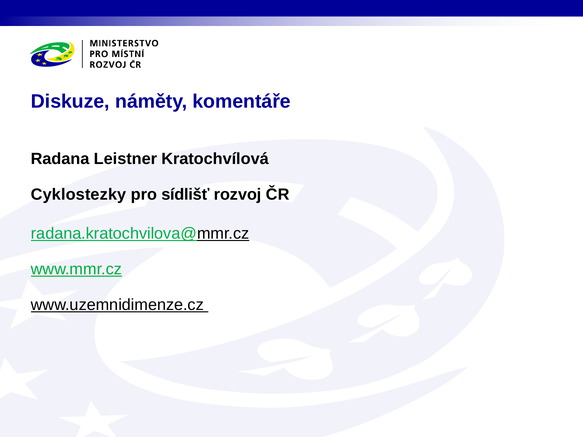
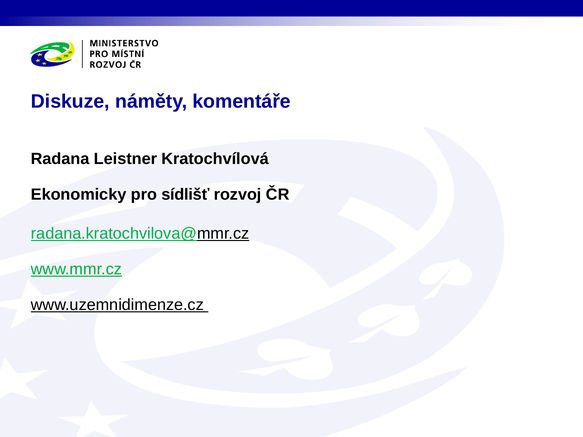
Cyklostezky: Cyklostezky -> Ekonomicky
